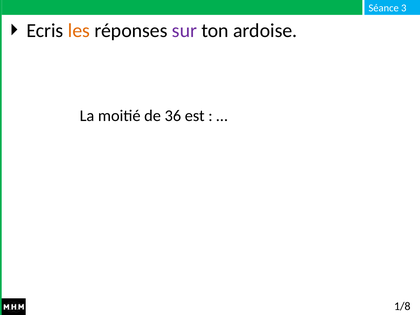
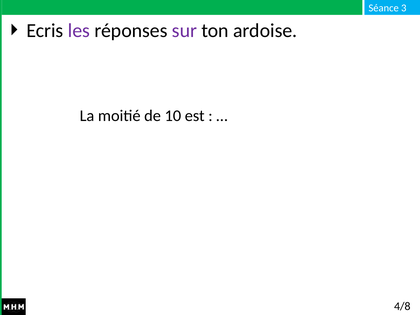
les colour: orange -> purple
36: 36 -> 10
1/8: 1/8 -> 4/8
